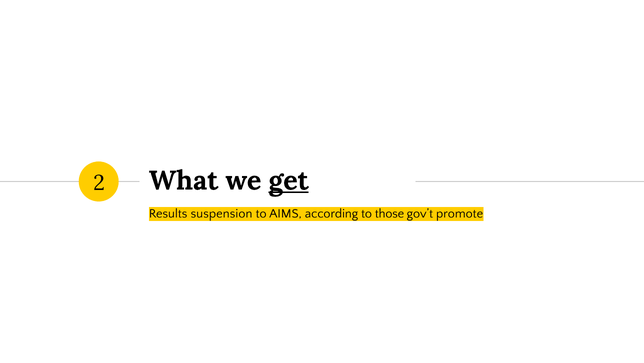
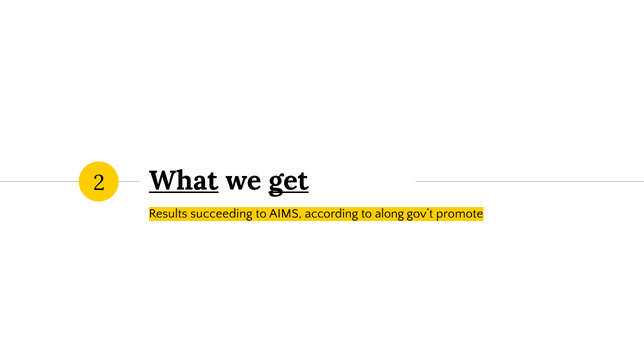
What underline: none -> present
suspension: suspension -> succeeding
those: those -> along
